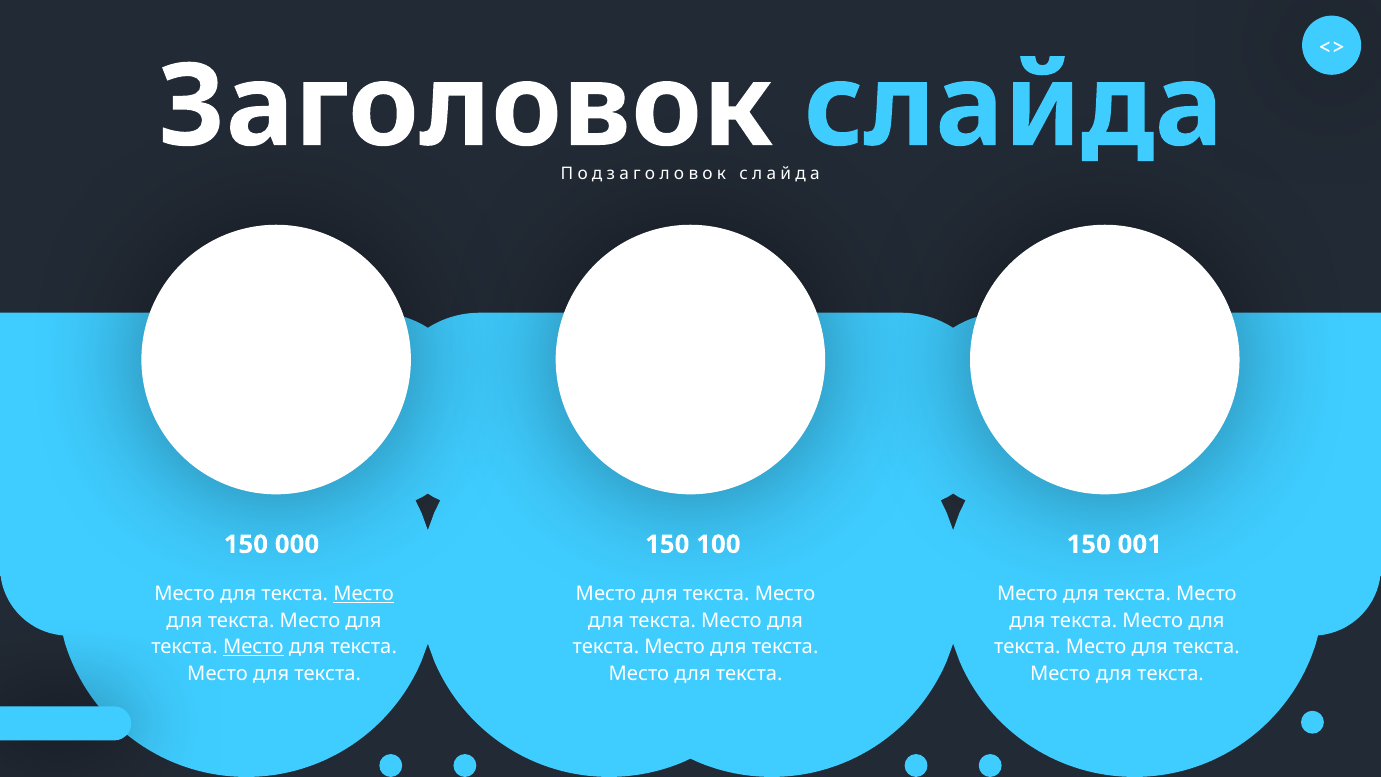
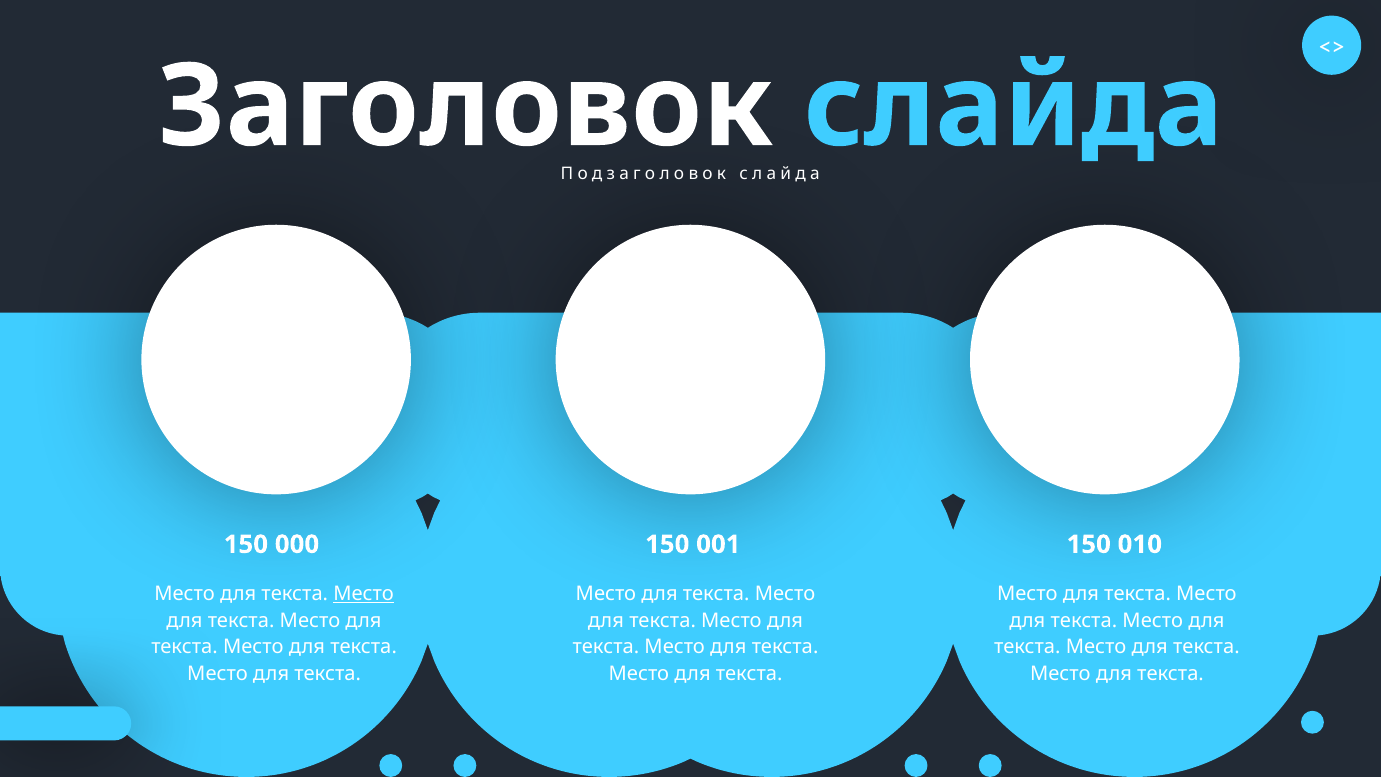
100: 100 -> 001
001: 001 -> 010
Место at (253, 647) underline: present -> none
